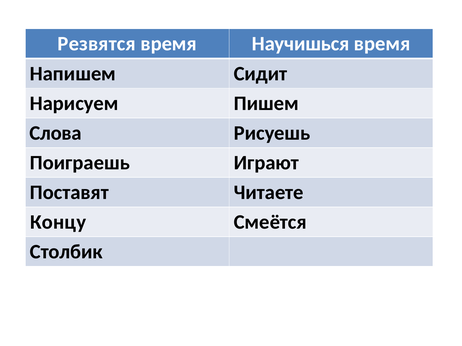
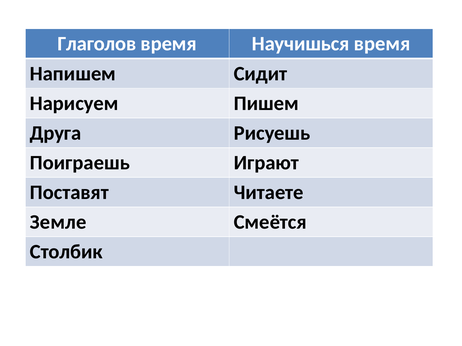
Резвятся: Резвятся -> Глаголов
Слова: Слова -> Друга
Концу: Концу -> Земле
